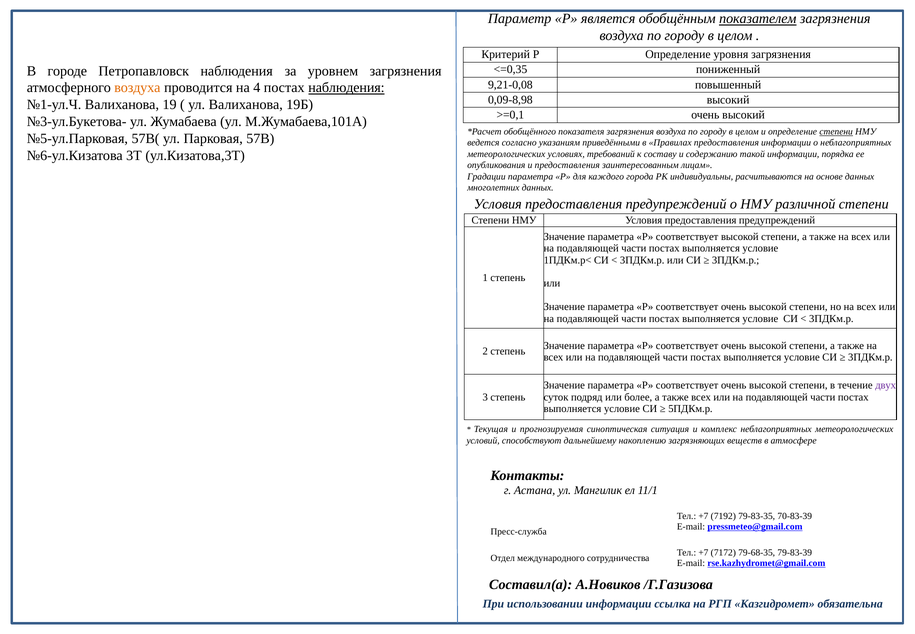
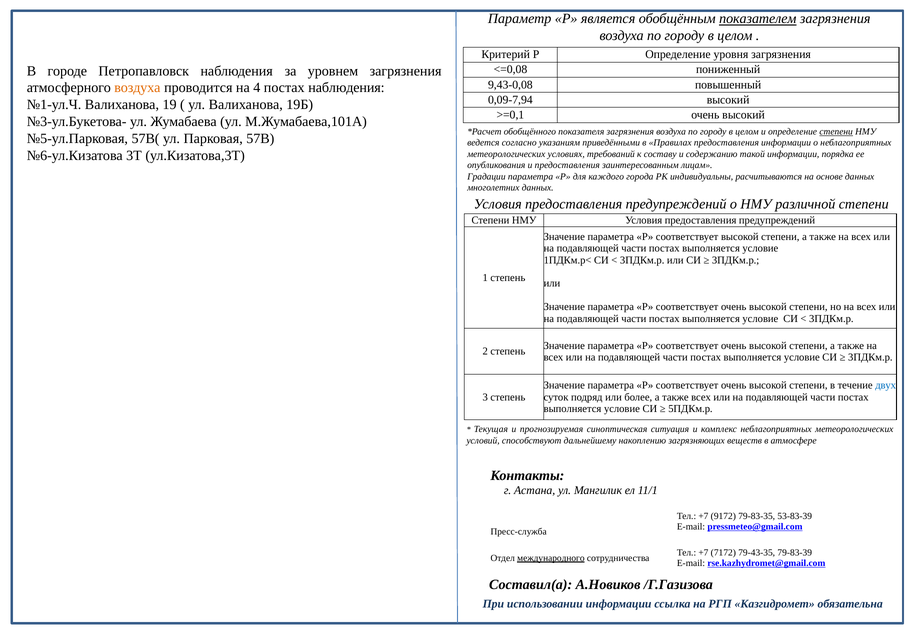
<=0,35: <=0,35 -> <=0,08
9,21-0,08: 9,21-0,08 -> 9,43-0,08
наблюдения at (346, 88) underline: present -> none
0,09-8,98: 0,09-8,98 -> 0,09-7,94
двух colour: purple -> blue
7192: 7192 -> 9172
70-83-39: 70-83-39 -> 53-83-39
79-68-35: 79-68-35 -> 79-43-35
международного underline: none -> present
